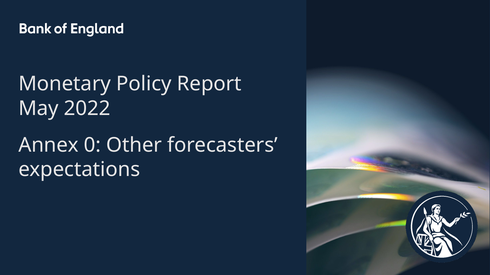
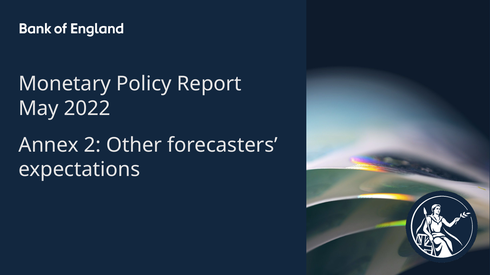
0: 0 -> 2
